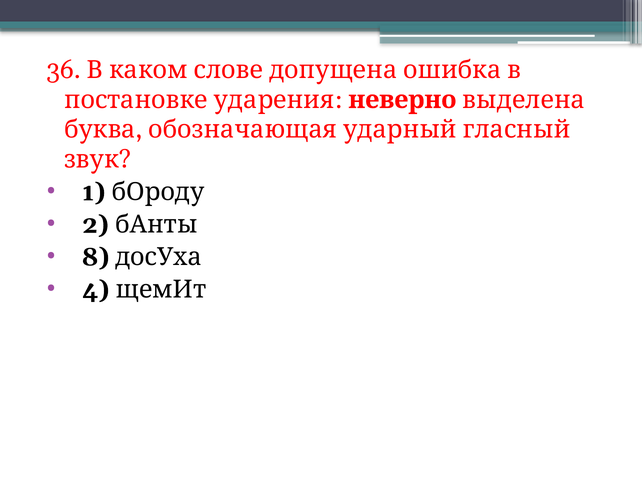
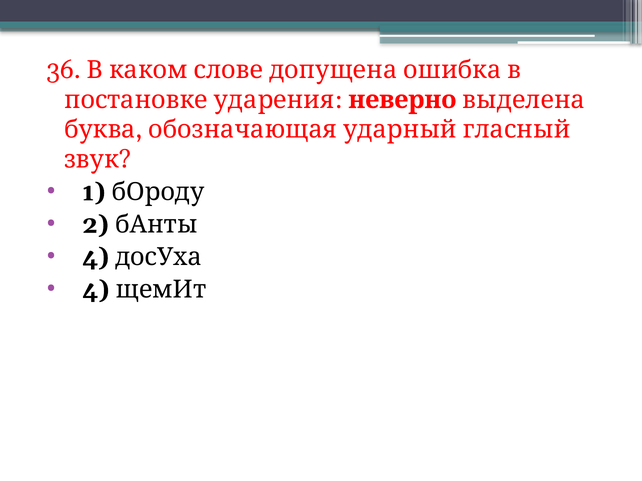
8 at (96, 257): 8 -> 4
